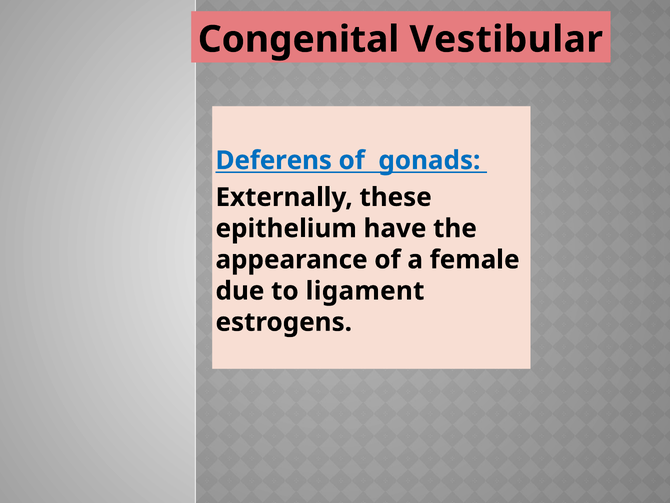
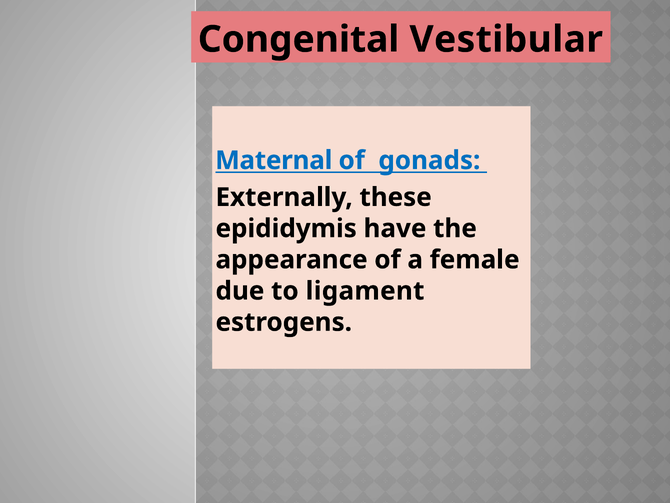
Deferens: Deferens -> Maternal
epithelium: epithelium -> epididymis
